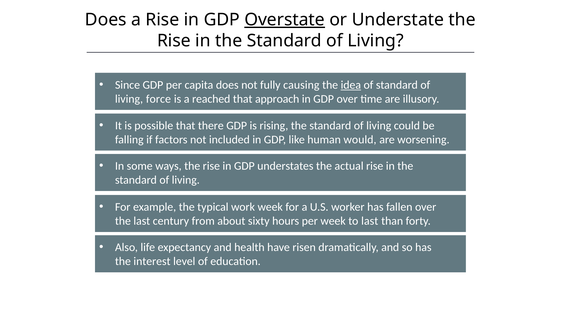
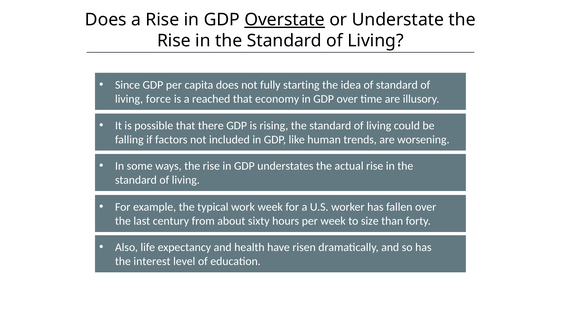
causing: causing -> starting
idea underline: present -> none
approach: approach -> economy
would: would -> trends
to last: last -> size
